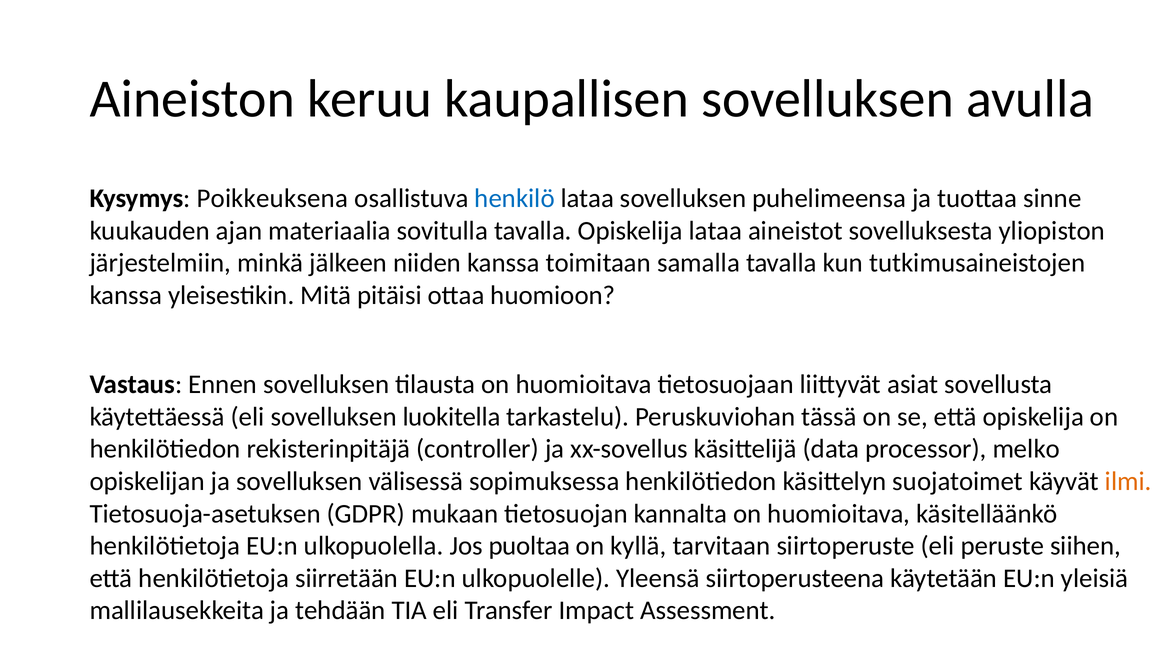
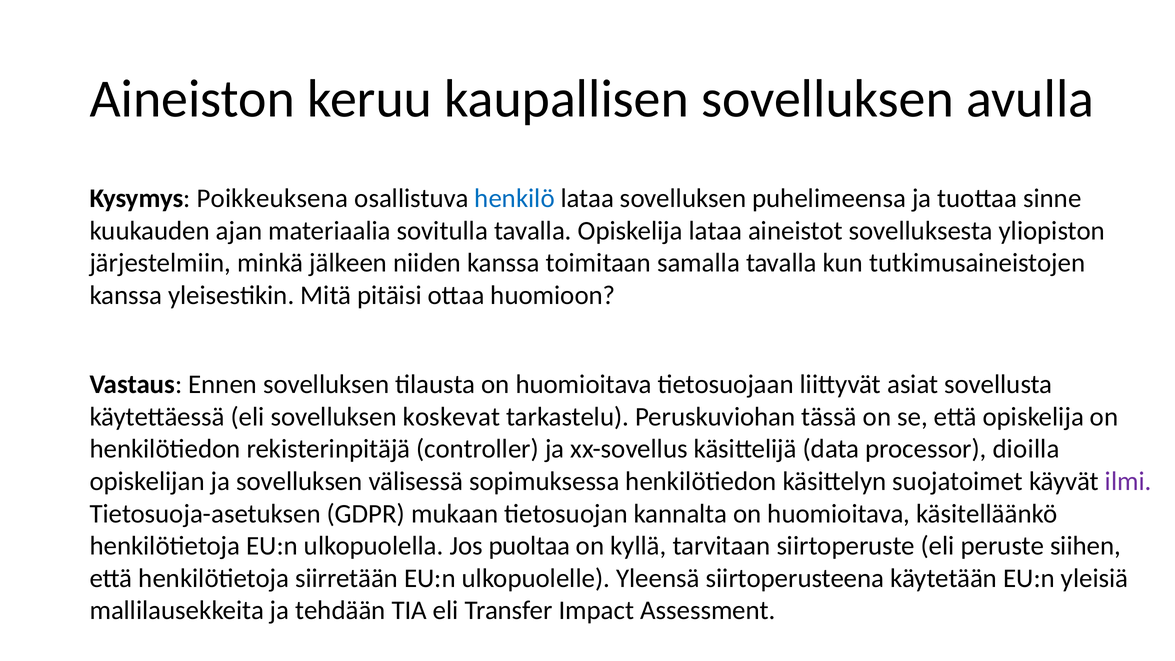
luokitella: luokitella -> koskevat
melko: melko -> dioilla
ilmi colour: orange -> purple
